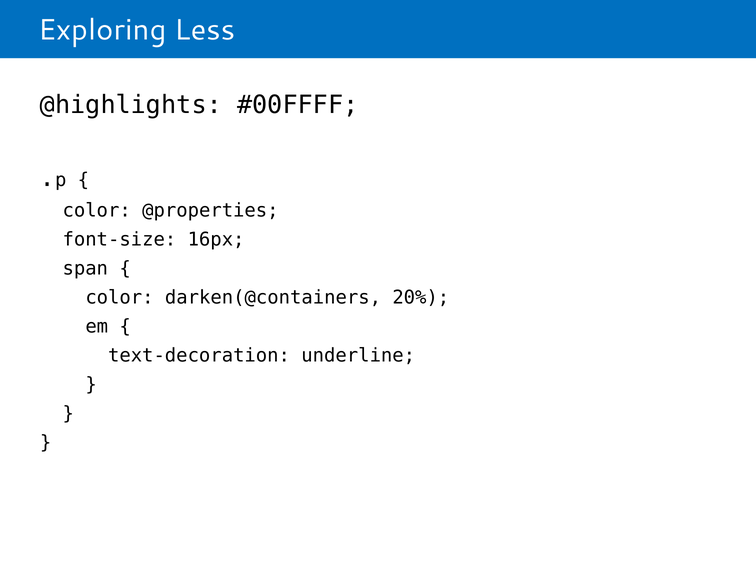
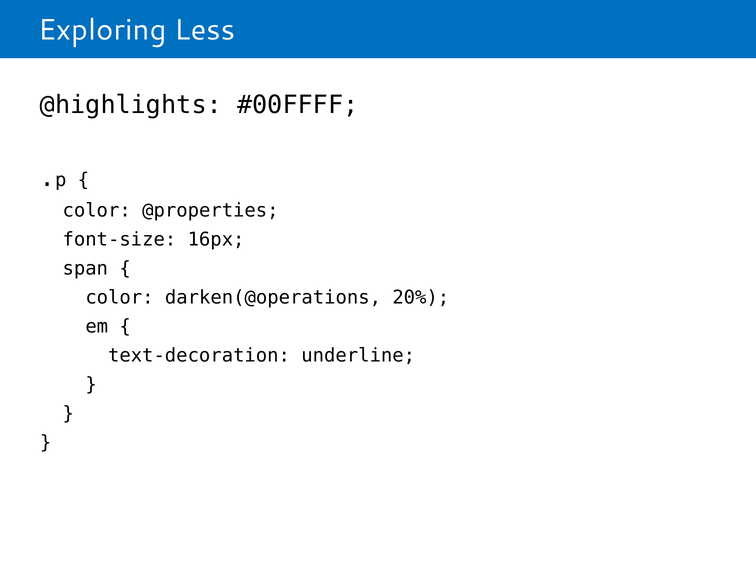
darken(@containers: darken(@containers -> darken(@operations
